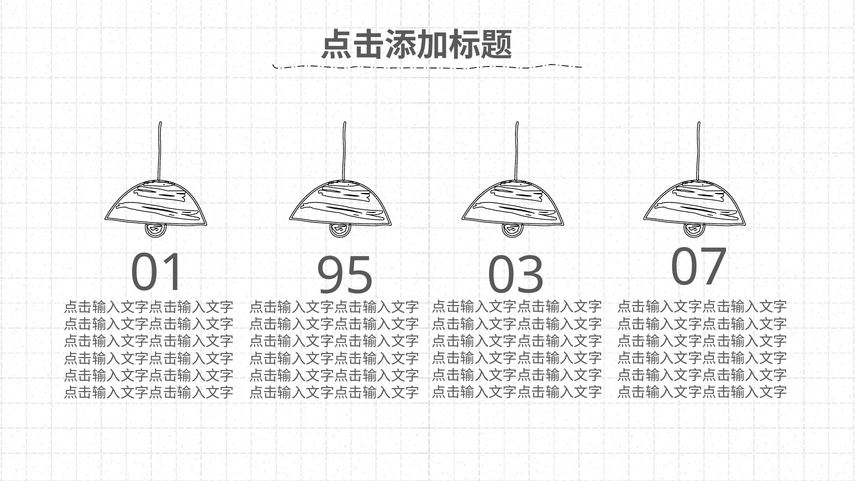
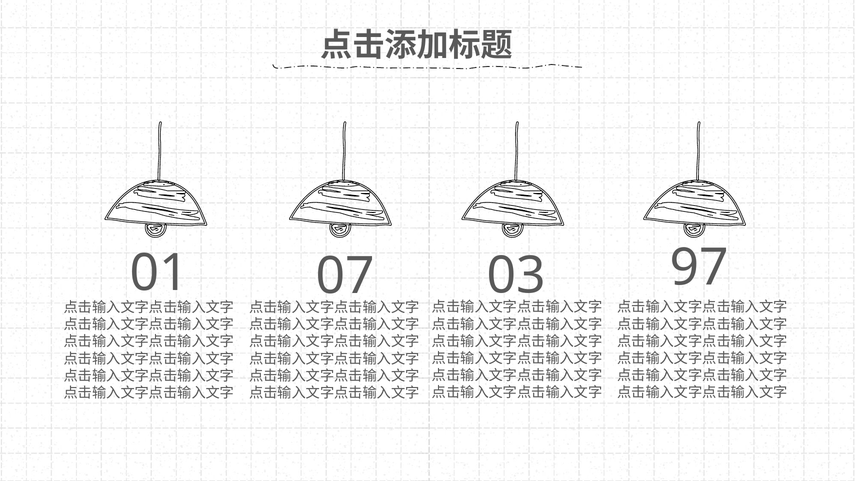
95: 95 -> 07
07: 07 -> 97
